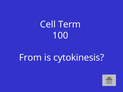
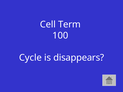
From: From -> Cycle
cytokinesis: cytokinesis -> disappears
